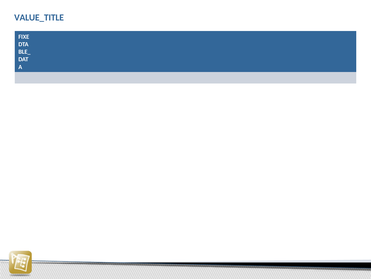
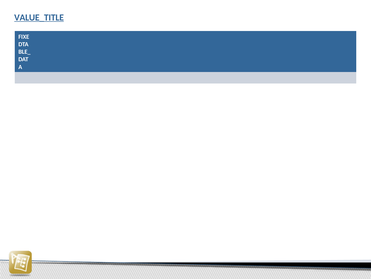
VALUE_TITLE underline: none -> present
